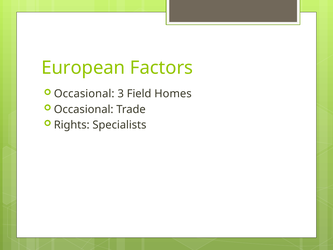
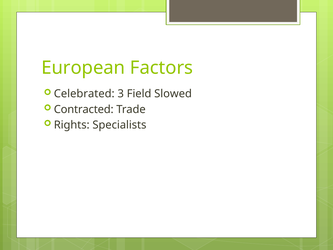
Occasional at (84, 94): Occasional -> Celebrated
Homes: Homes -> Slowed
Occasional at (84, 109): Occasional -> Contracted
